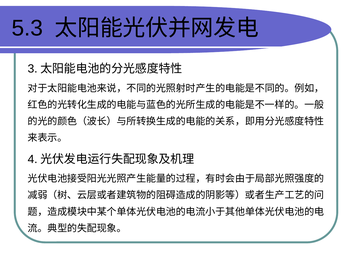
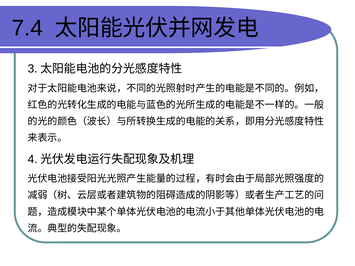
5.3: 5.3 -> 7.4
